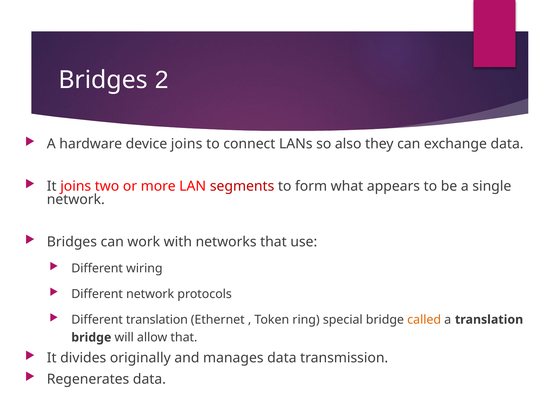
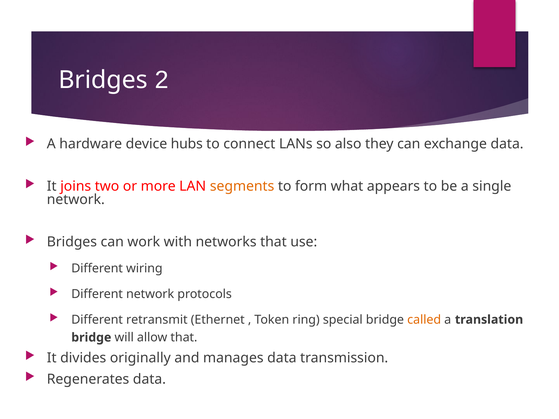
device joins: joins -> hubs
segments colour: red -> orange
Different translation: translation -> retransmit
